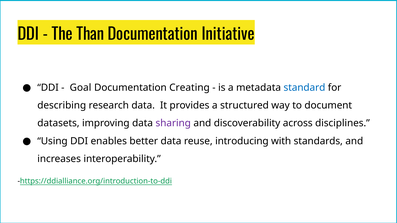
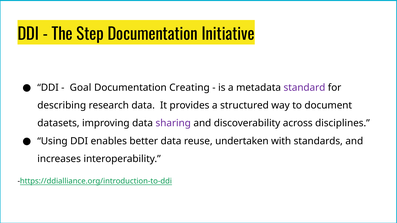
Than: Than -> Step
standard colour: blue -> purple
introducing: introducing -> undertaken
